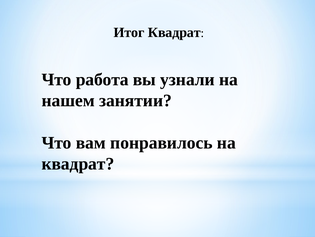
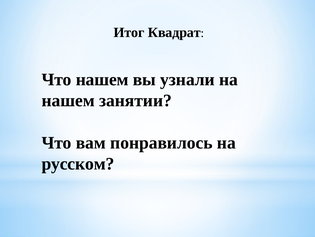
Что работа: работа -> нашем
квадрат at (78, 163): квадрат -> русском
